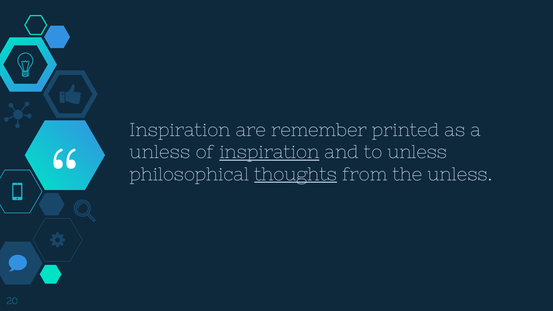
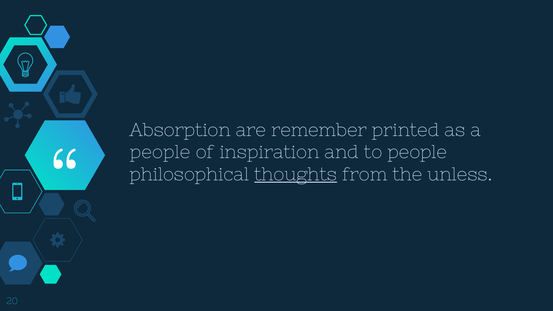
Inspiration at (180, 130): Inspiration -> Absorption
unless at (160, 152): unless -> people
inspiration at (269, 152) underline: present -> none
to unless: unless -> people
